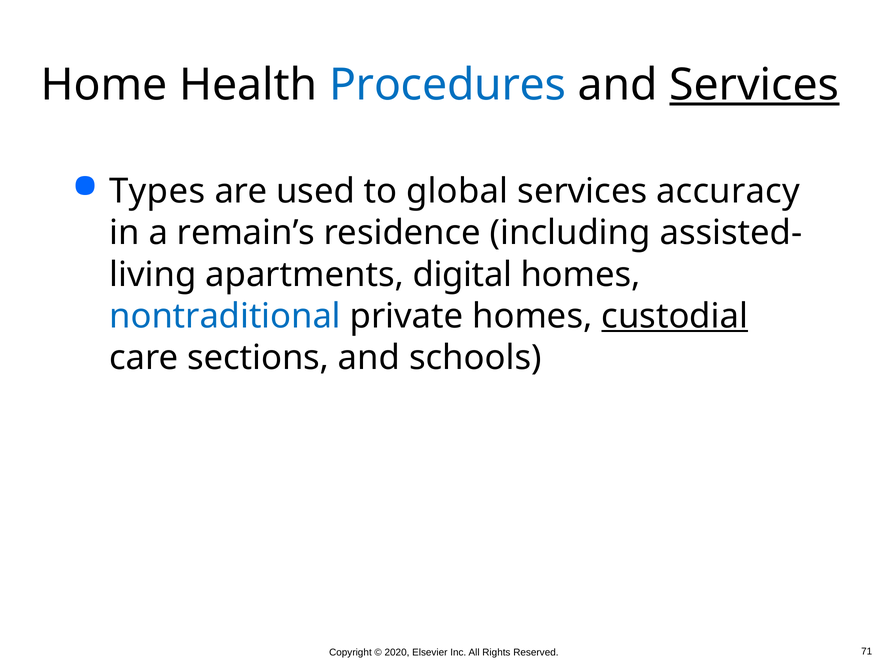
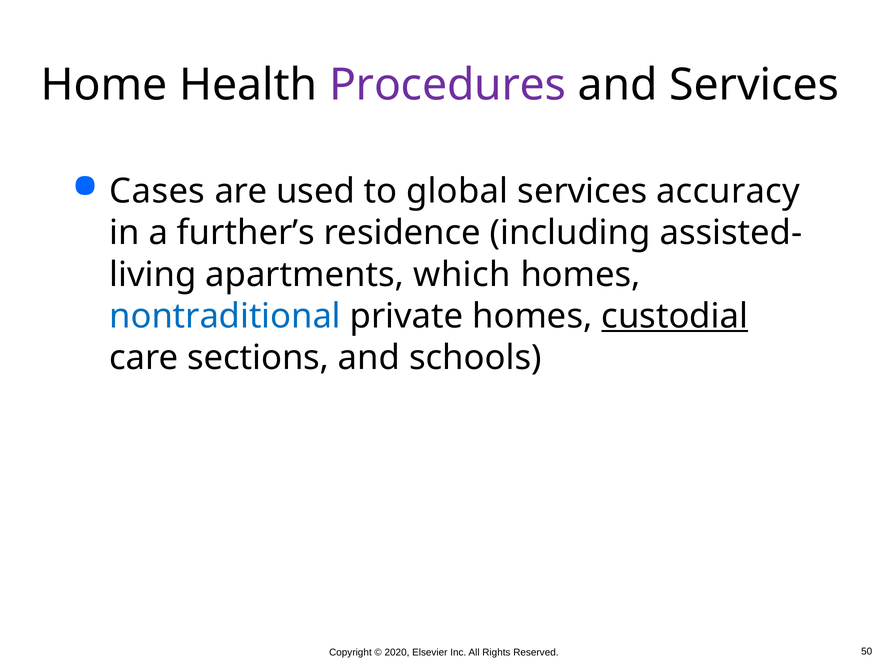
Procedures colour: blue -> purple
Services at (754, 85) underline: present -> none
Types: Types -> Cases
remain’s: remain’s -> further’s
digital: digital -> which
71: 71 -> 50
